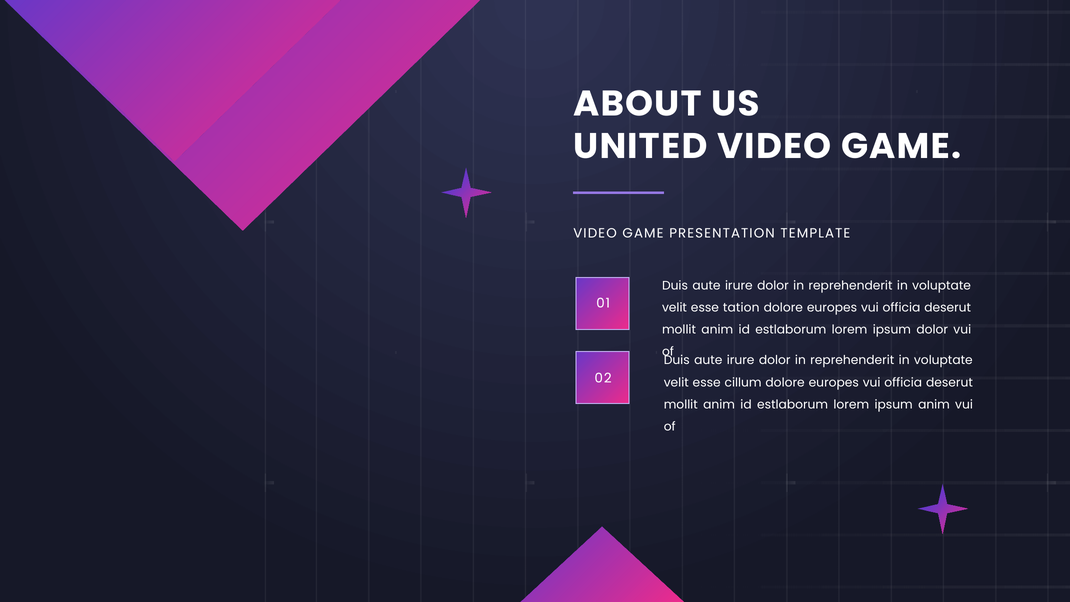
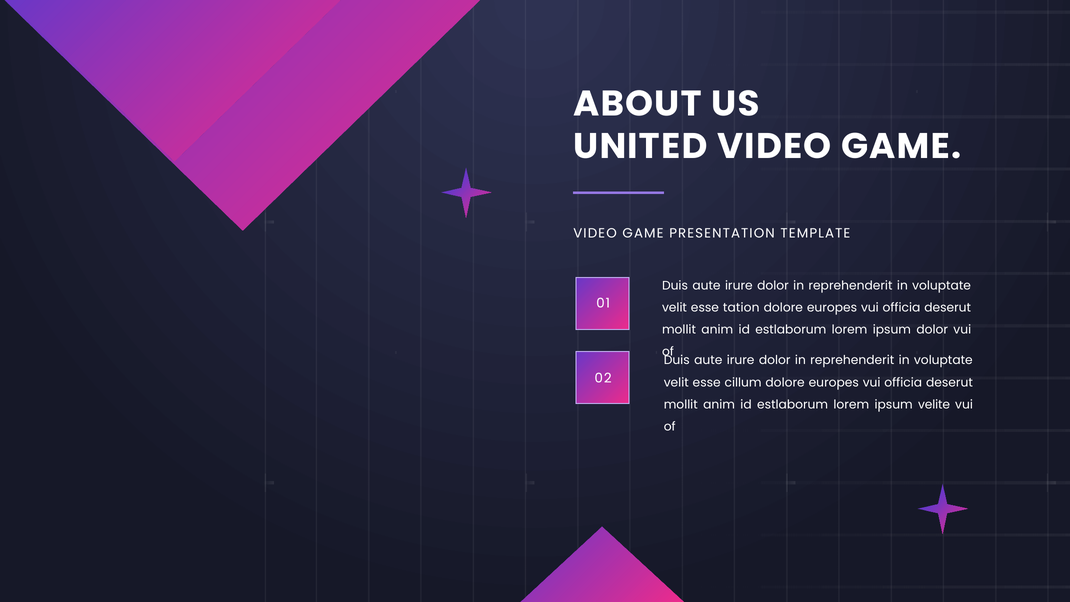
ipsum anim: anim -> velite
